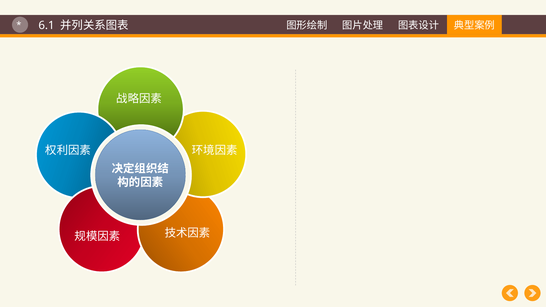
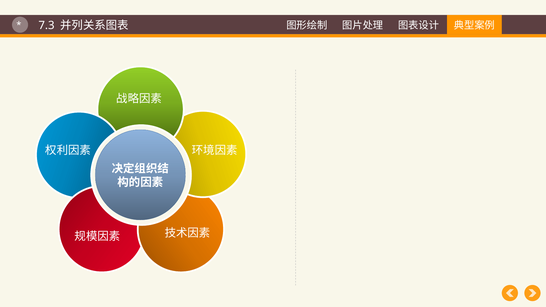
6.1: 6.1 -> 7.3
